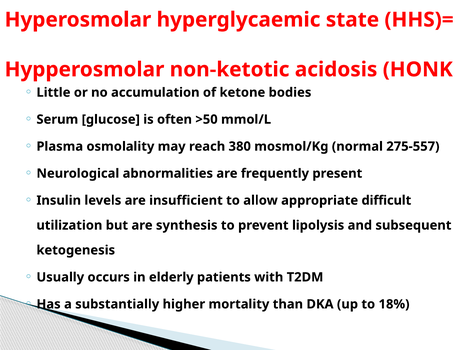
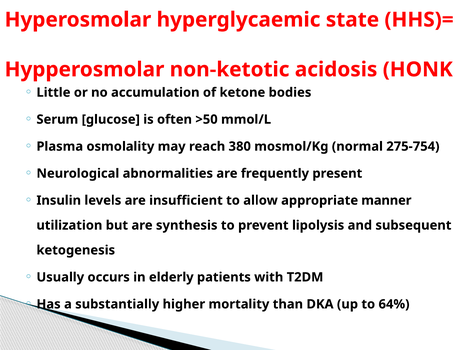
275-557: 275-557 -> 275-754
difficult: difficult -> manner
18%: 18% -> 64%
